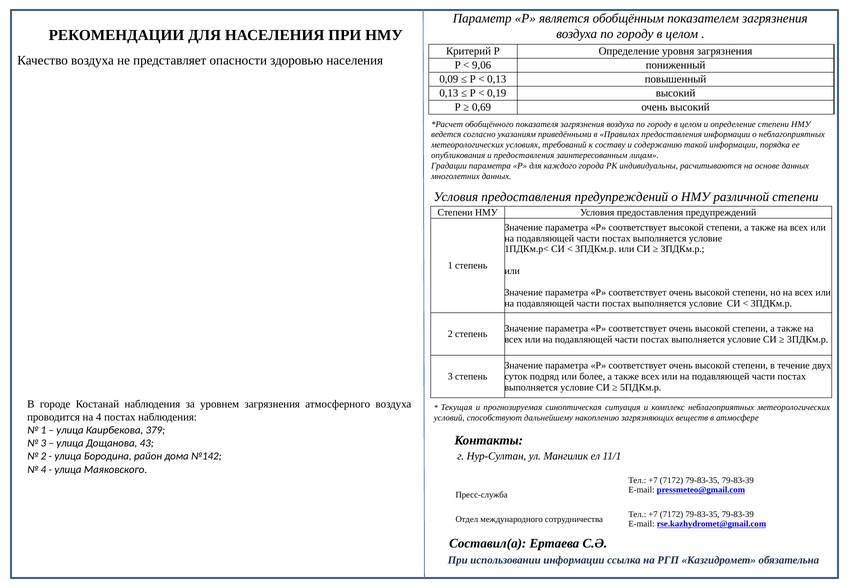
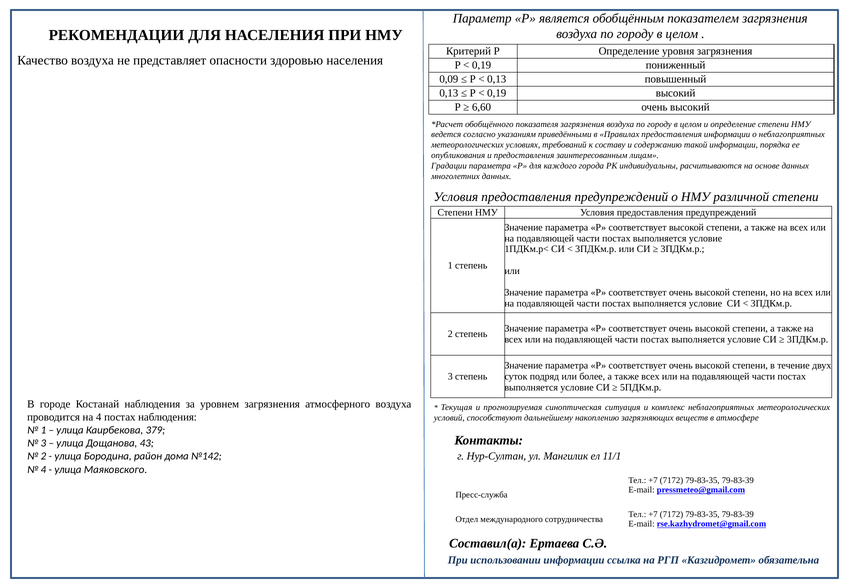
9,06 at (482, 65): 9,06 -> 0,19
0,69: 0,69 -> 6,60
